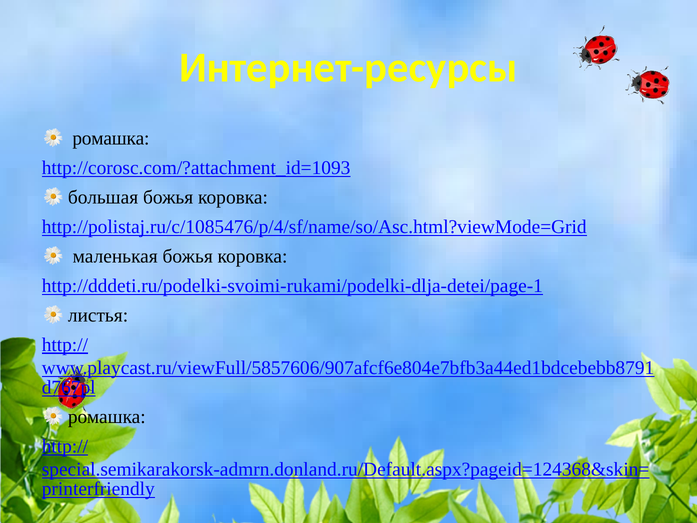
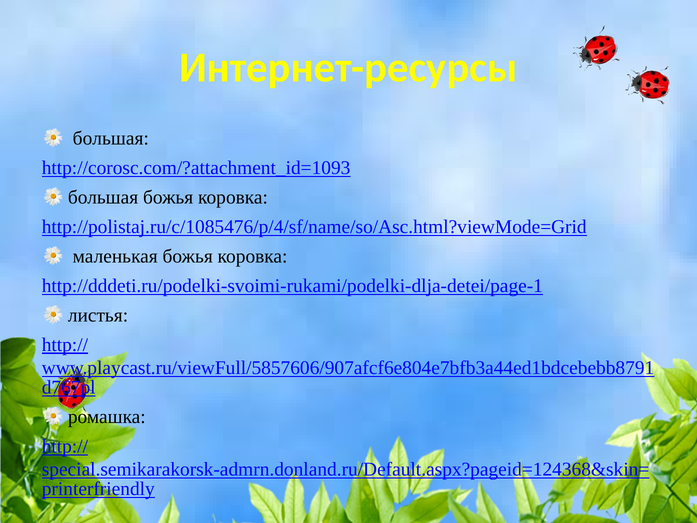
ромашка at (111, 138): ромашка -> большая
